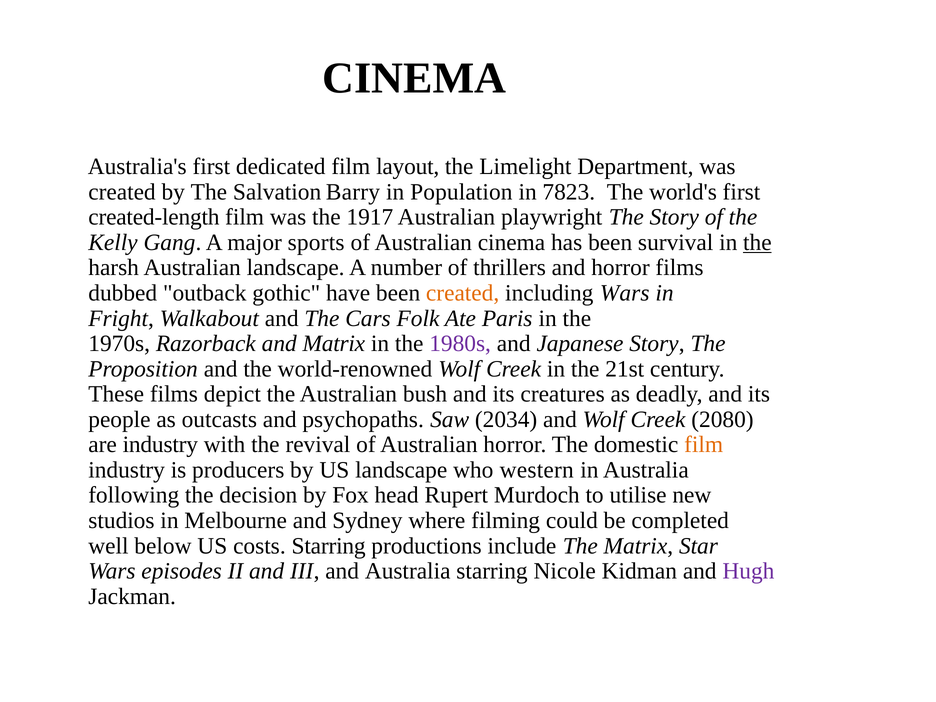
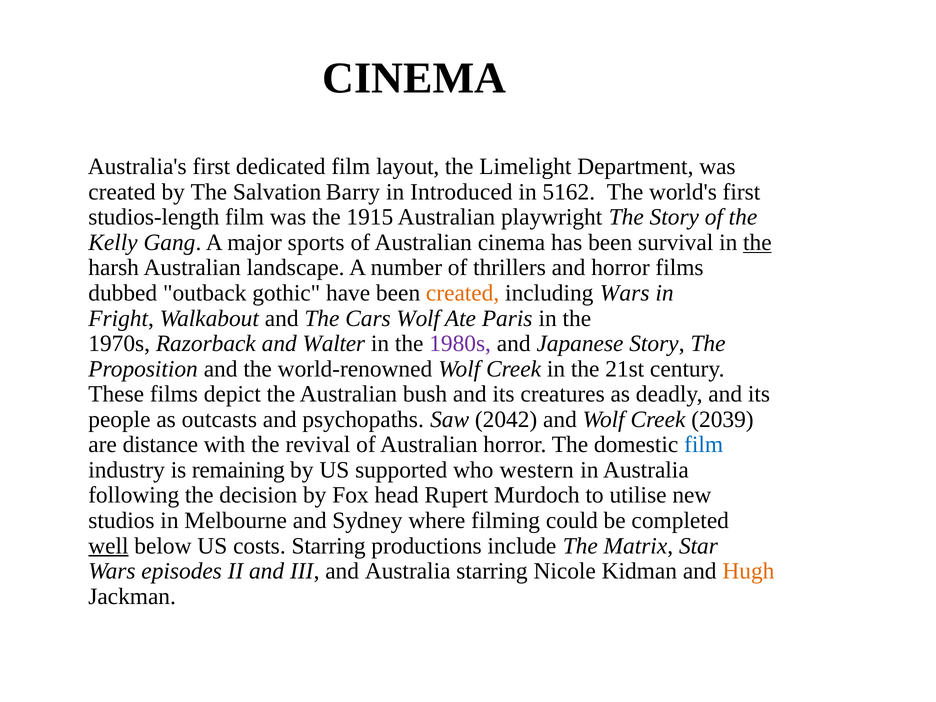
Population: Population -> Introduced
7823: 7823 -> 5162
created-length: created-length -> studios-length
1917: 1917 -> 1915
Cars Folk: Folk -> Wolf
and Matrix: Matrix -> Walter
2034: 2034 -> 2042
2080: 2080 -> 2039
are industry: industry -> distance
film at (704, 445) colour: orange -> blue
producers: producers -> remaining
US landscape: landscape -> supported
well underline: none -> present
Hugh colour: purple -> orange
